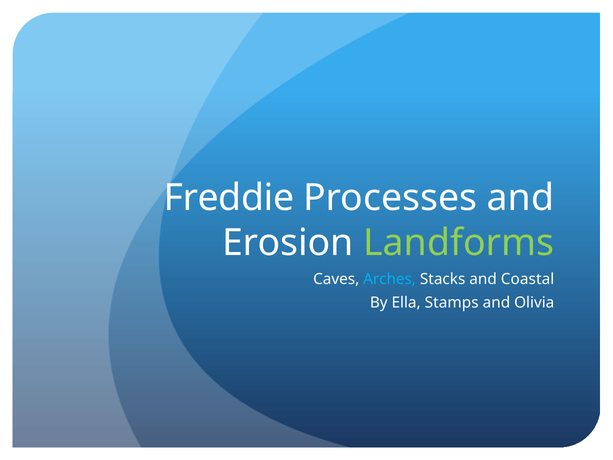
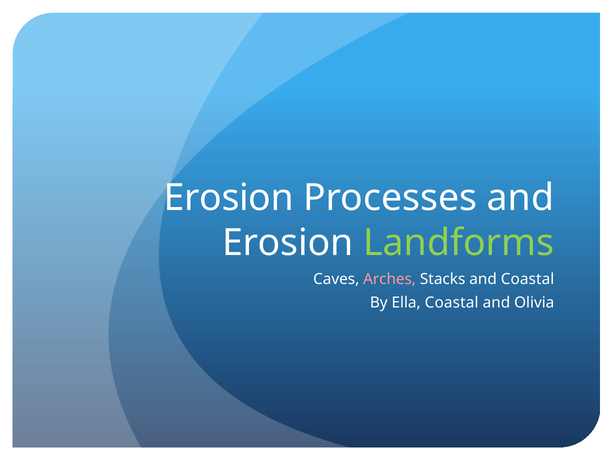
Freddie at (229, 198): Freddie -> Erosion
Arches colour: light blue -> pink
Ella Stamps: Stamps -> Coastal
